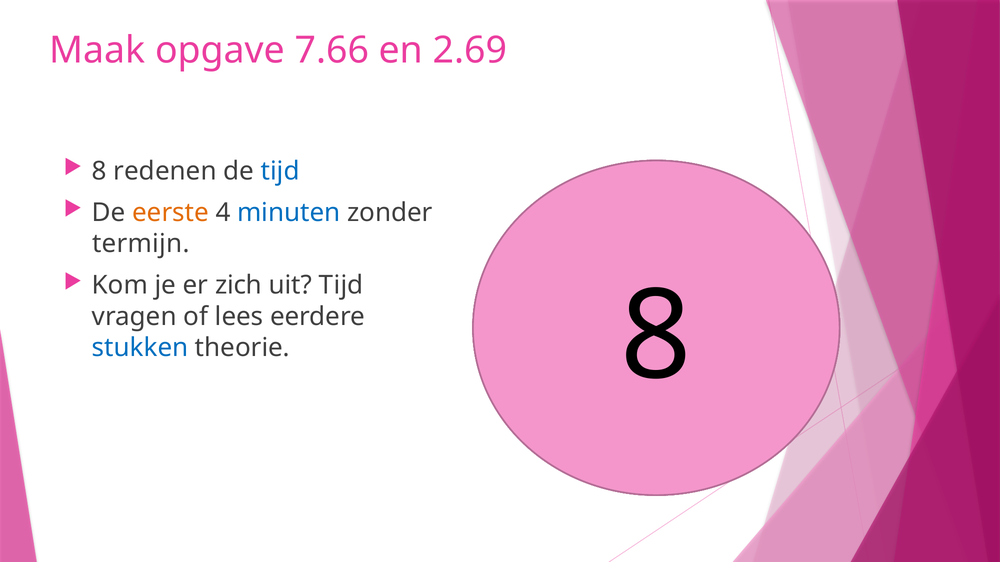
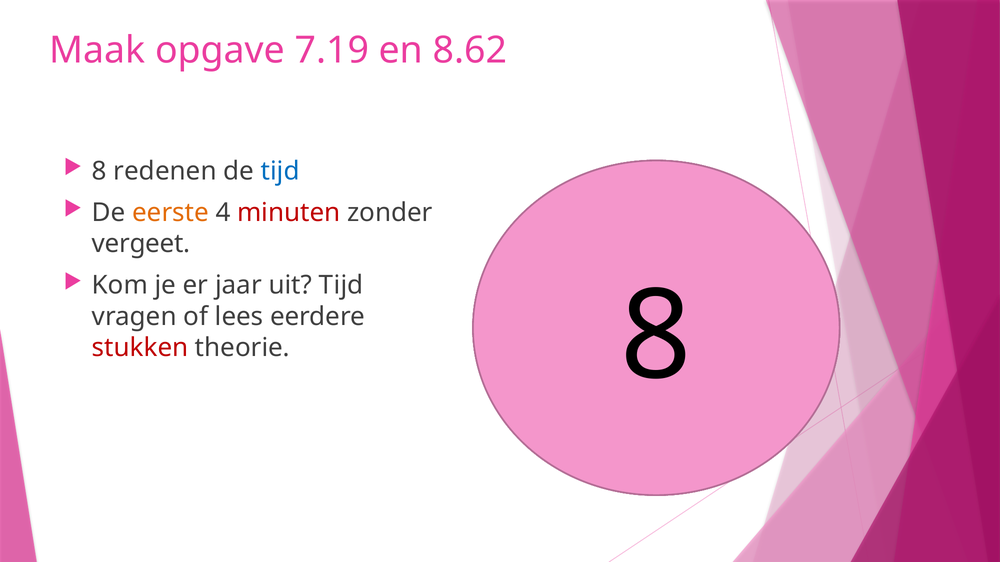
7.66: 7.66 -> 7.19
2.69: 2.69 -> 8.62
minuten colour: blue -> red
termijn: termijn -> vergeet
zich: zich -> jaar
stukken colour: blue -> red
